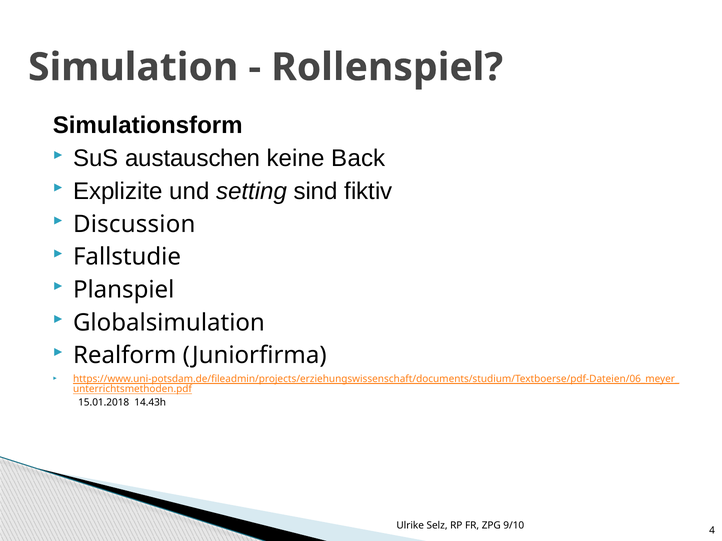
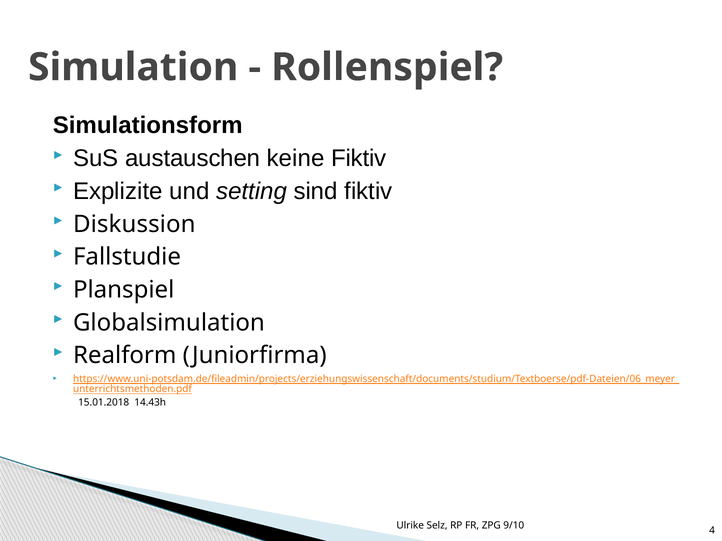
keine Back: Back -> Fiktiv
Discussion: Discussion -> Diskussion
